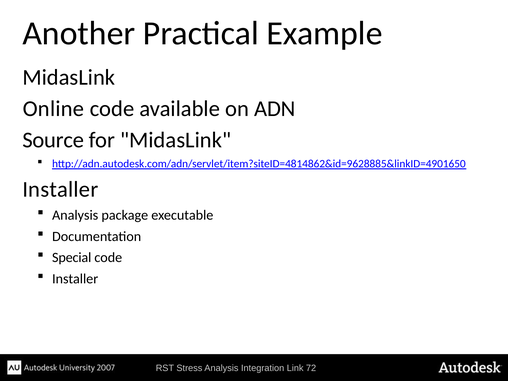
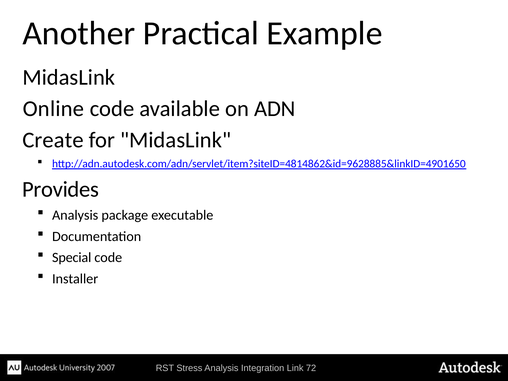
Source: Source -> Create
Installer at (60, 190): Installer -> Provides
